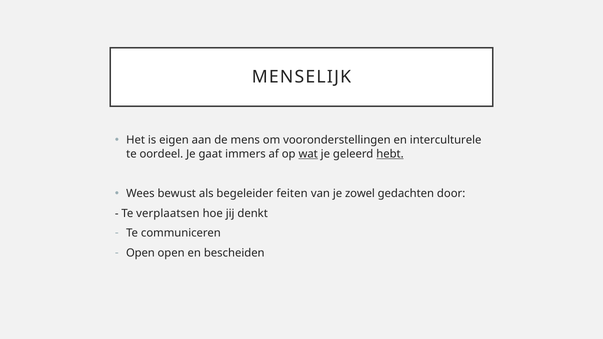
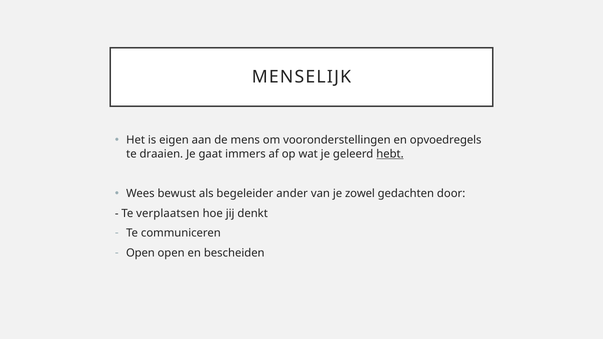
interculturele: interculturele -> opvoedregels
oordeel: oordeel -> draaien
wat underline: present -> none
feiten: feiten -> ander
